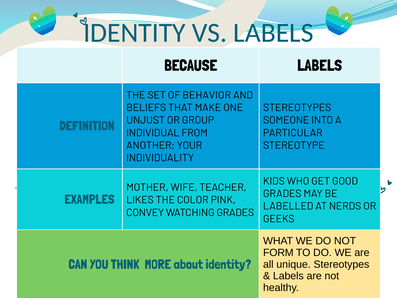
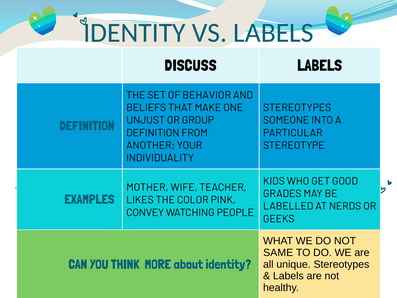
BECAUSE: BECAUSE -> DISCUSS
INDIVIDUAL at (153, 133): INDIVIDUAL -> DEFINITION
WATCHING GRADES: GRADES -> PEOPLE
FORM: FORM -> SAME
